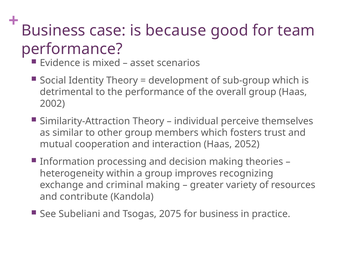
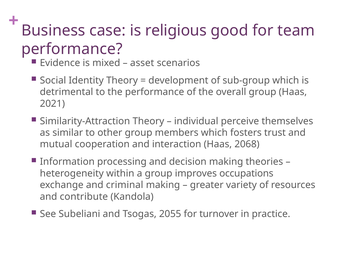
because: because -> religious
2002: 2002 -> 2021
2052: 2052 -> 2068
recognizing: recognizing -> occupations
2075: 2075 -> 2055
for business: business -> turnover
